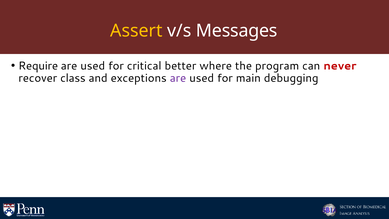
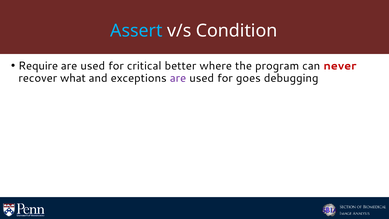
Assert colour: yellow -> light blue
Messages: Messages -> Condition
class: class -> what
main: main -> goes
